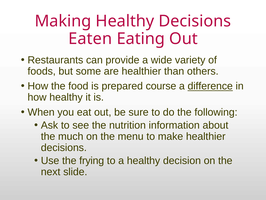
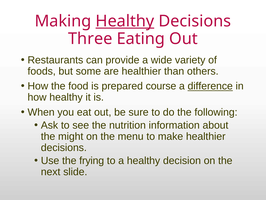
Healthy at (125, 21) underline: none -> present
Eaten: Eaten -> Three
much: much -> might
